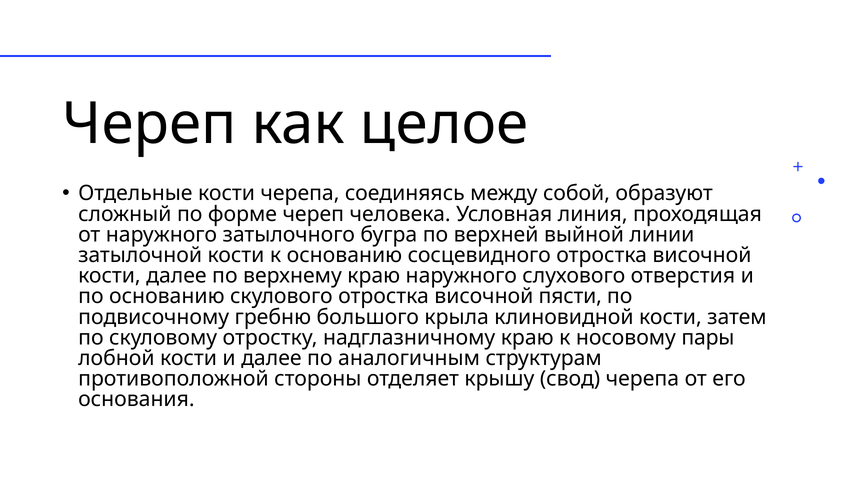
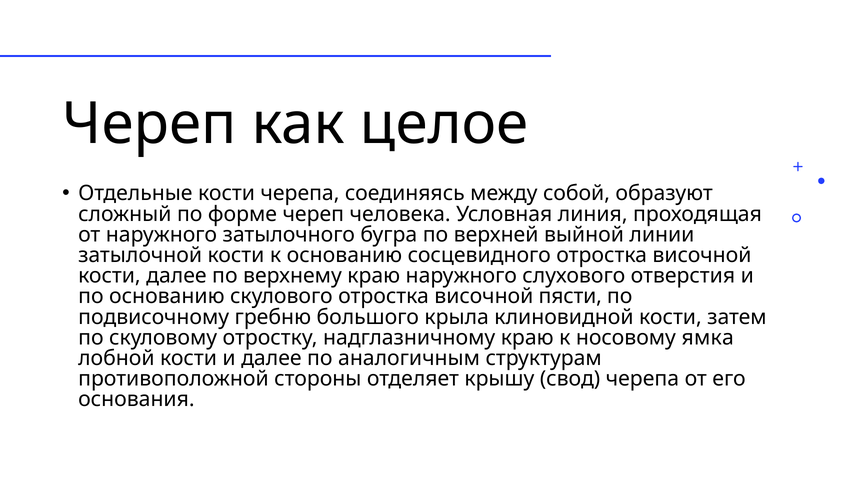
пары: пары -> ямка
